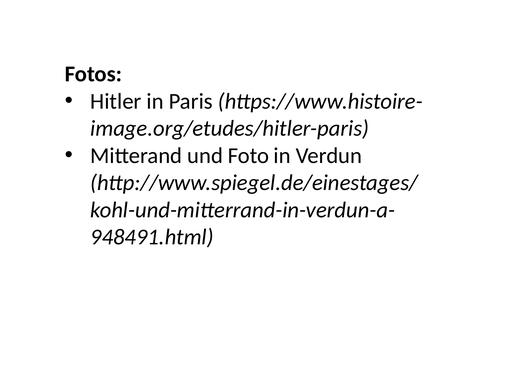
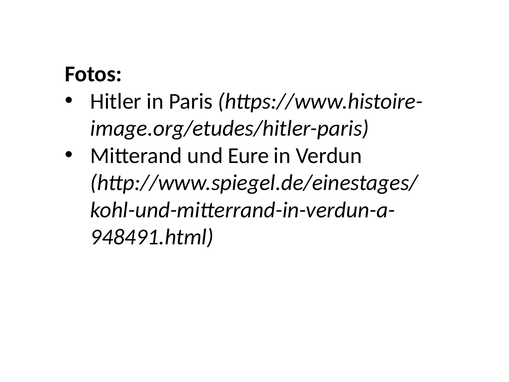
Foto: Foto -> Eure
